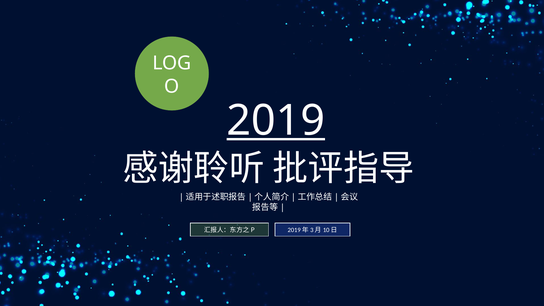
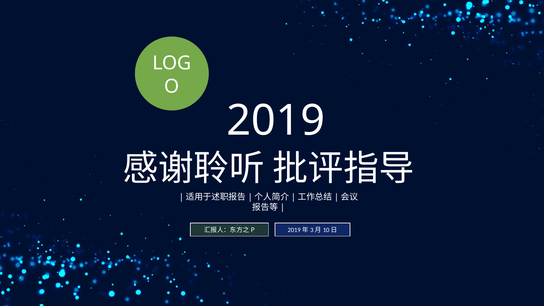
2019 underline: present -> none
